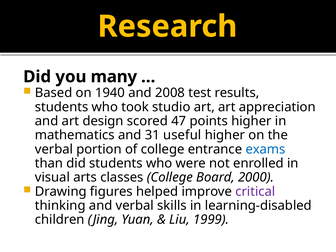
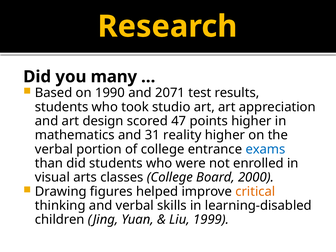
1940: 1940 -> 1990
2008: 2008 -> 2071
useful: useful -> reality
critical colour: purple -> orange
